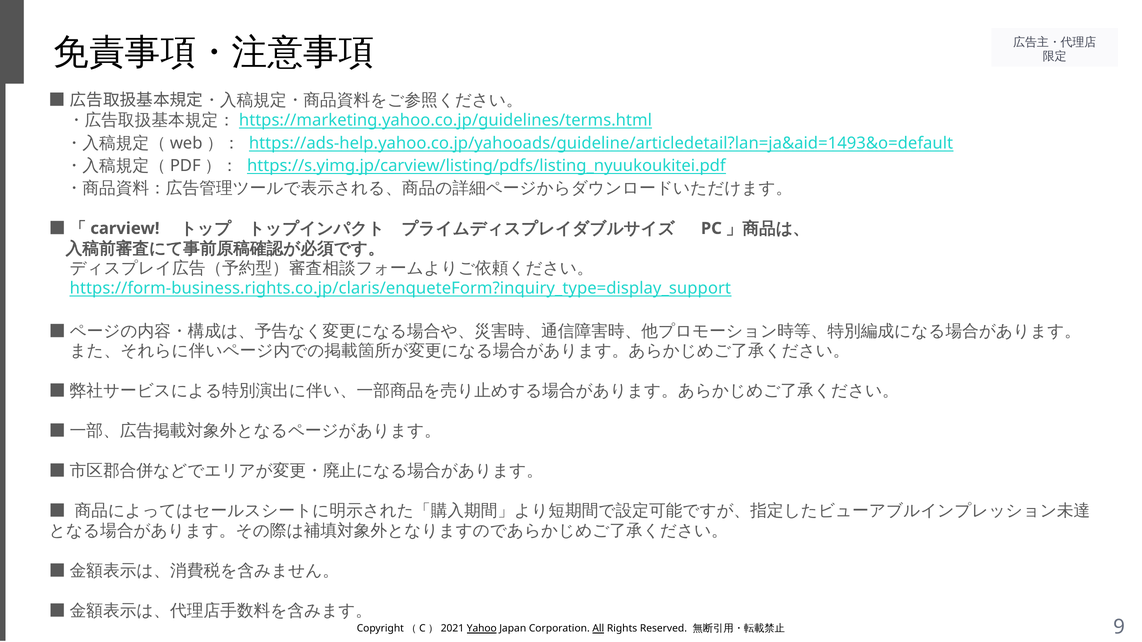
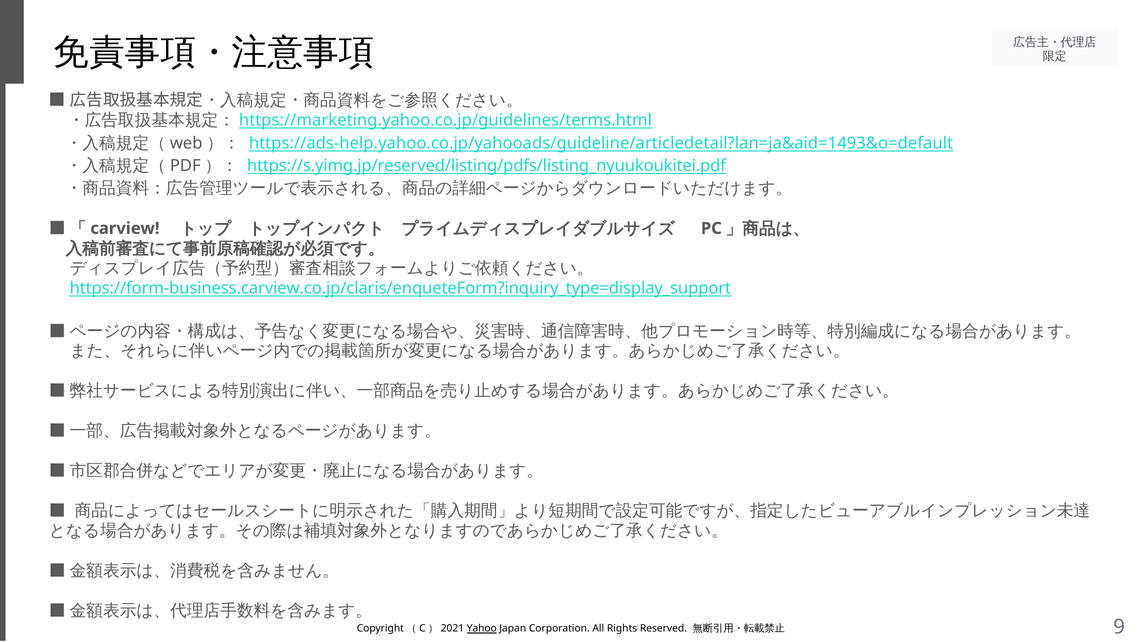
https://s.yimg.jp/carview/listing/pdfs/listing_nyuukoukitei.pdf: https://s.yimg.jp/carview/listing/pdfs/listing_nyuukoukitei.pdf -> https://s.yimg.jp/reserved/listing/pdfs/listing_nyuukoukitei.pdf
https://form-business.rights.co.jp/claris/enqueteForm?inquiry_type=display_support: https://form-business.rights.co.jp/claris/enqueteForm?inquiry_type=display_support -> https://form-business.carview.co.jp/claris/enqueteForm?inquiry_type=display_support
All underline: present -> none
